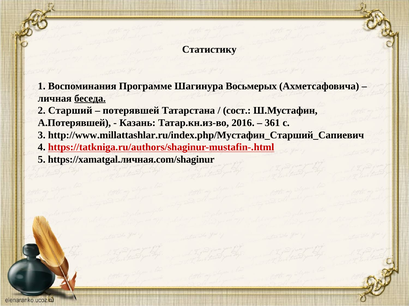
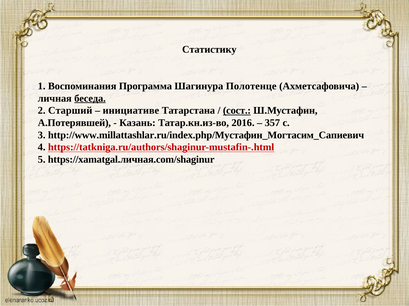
Программе: Программе -> Программа
Восьмерых: Восьмерых -> Полотенце
потерявшей: потерявшей -> инициативе
сост underline: none -> present
361: 361 -> 357
http://www.millattashlar.ru/index.php/Мустафин_Старший_Сапиевич: http://www.millattashlar.ru/index.php/Мустафин_Старший_Сапиевич -> http://www.millattashlar.ru/index.php/Мустафин_Могтасим_Сапиевич
